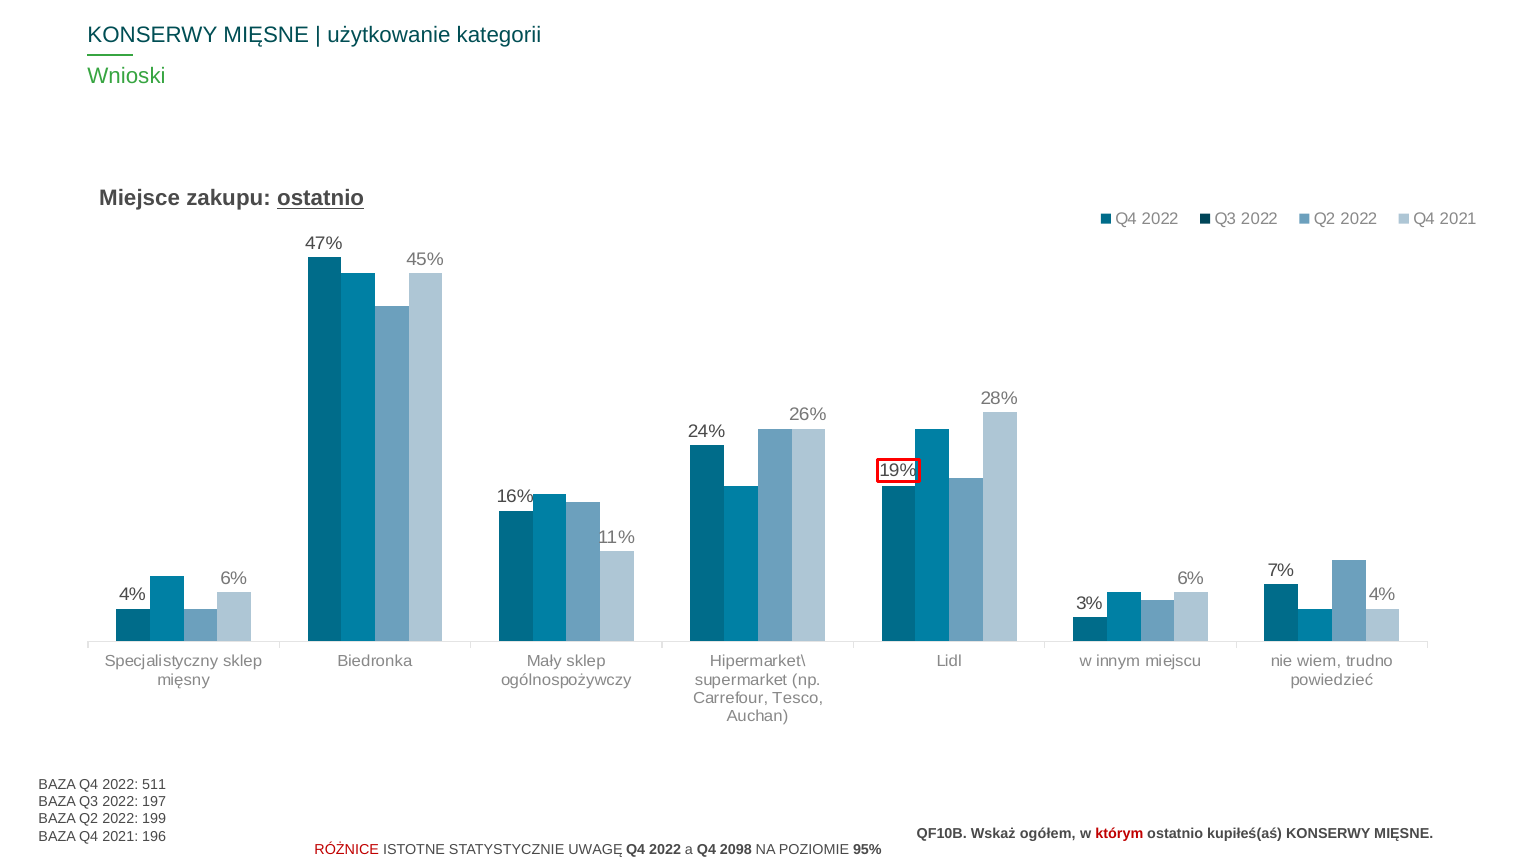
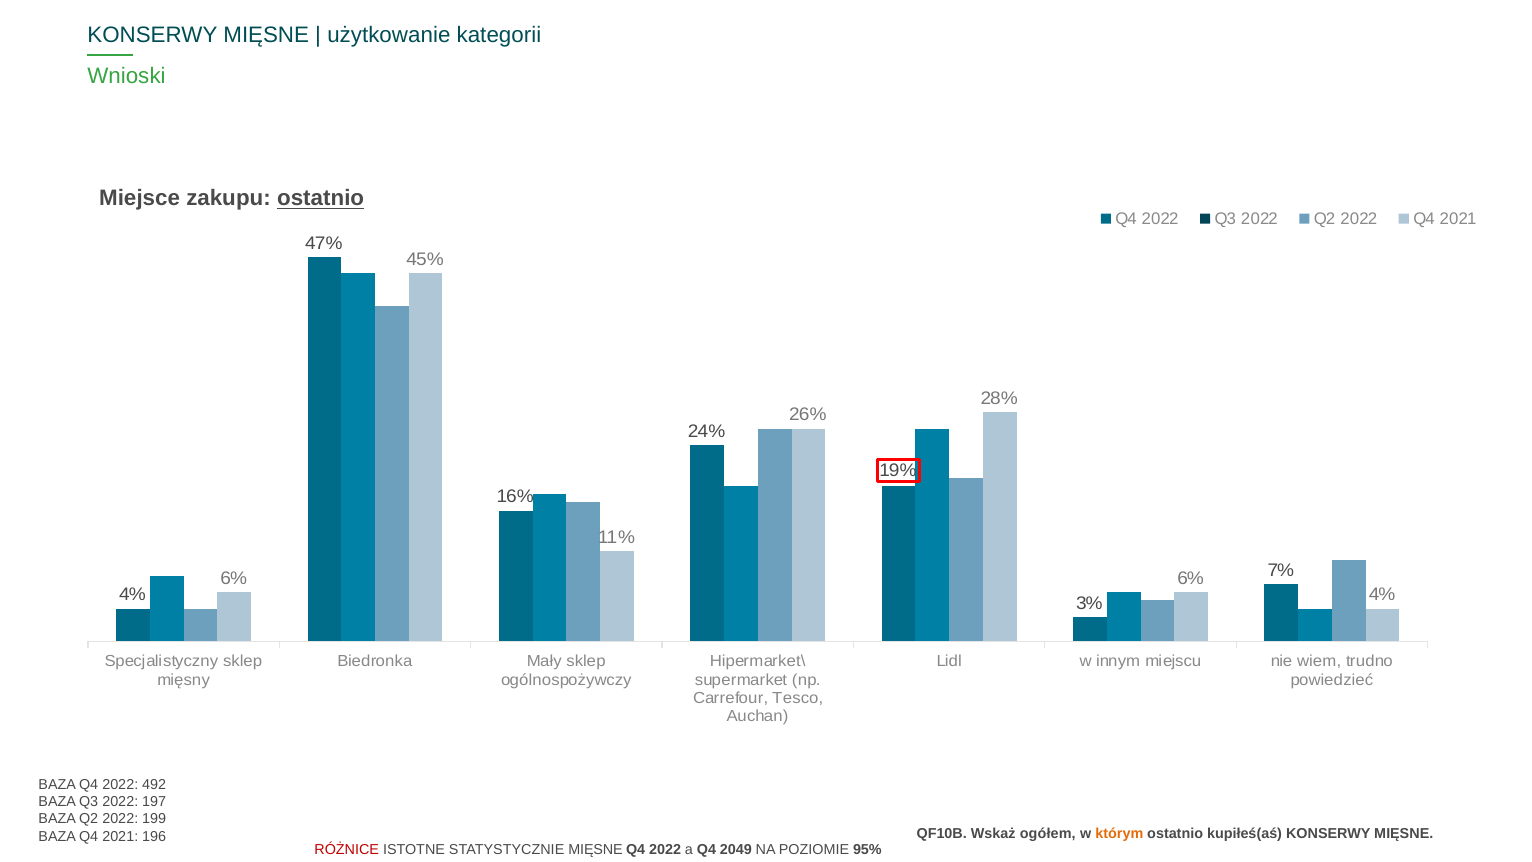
511: 511 -> 492
którym colour: red -> orange
STATYSTYCZNIE UWAGĘ: UWAGĘ -> MIĘSNE
2098: 2098 -> 2049
